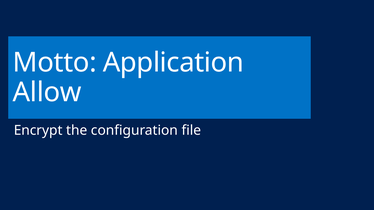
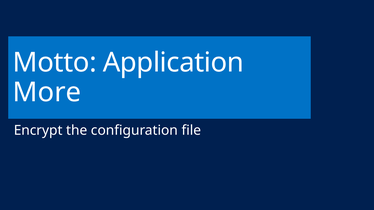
Allow: Allow -> More
